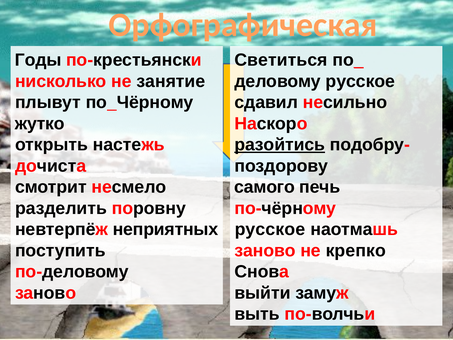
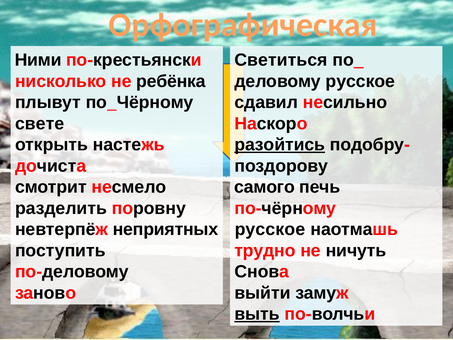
Годы: Годы -> Ними
занятие: занятие -> ребёнка
жутко: жутко -> свете
заново at (265, 250): заново -> трудно
крепко: крепко -> ничуть
выть underline: none -> present
